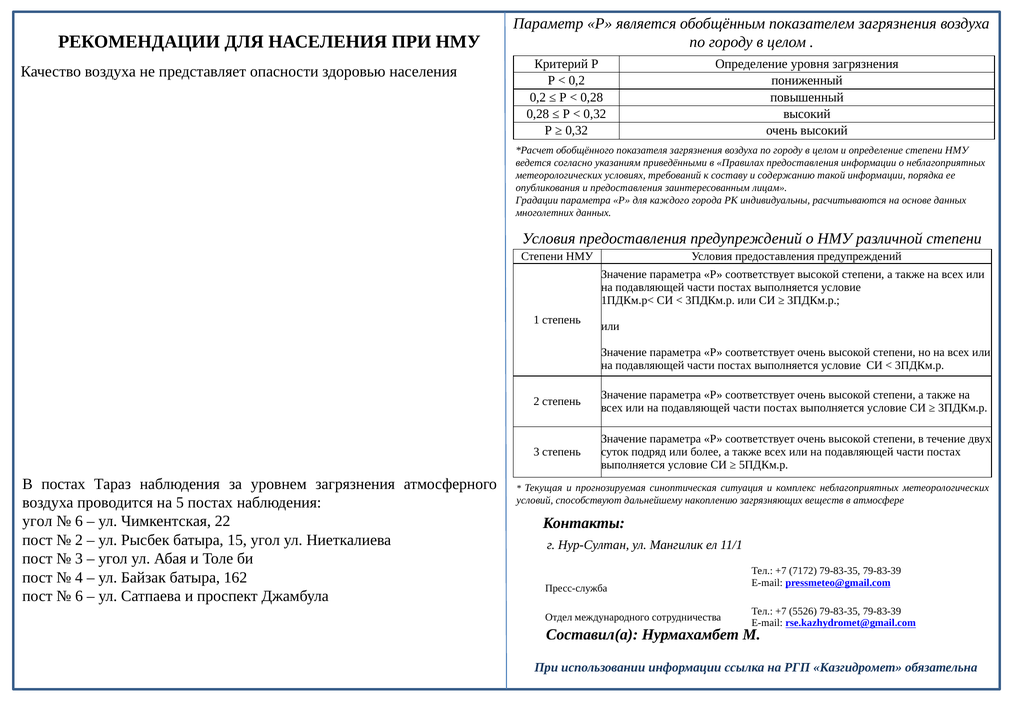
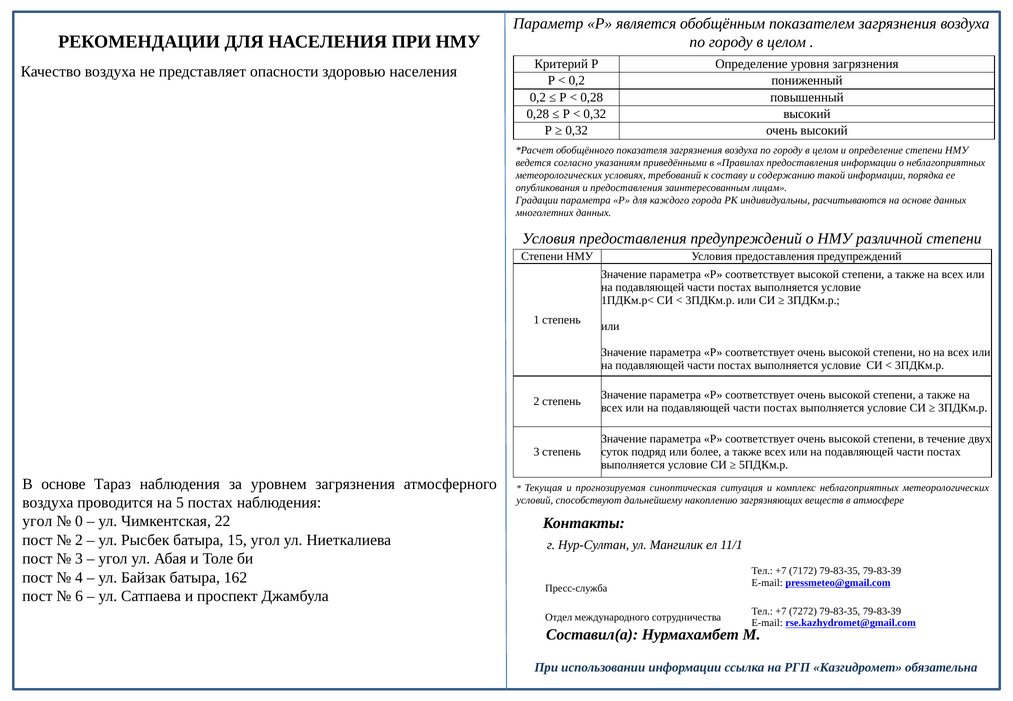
В постах: постах -> основе
6 at (79, 522): 6 -> 0
5526: 5526 -> 7272
